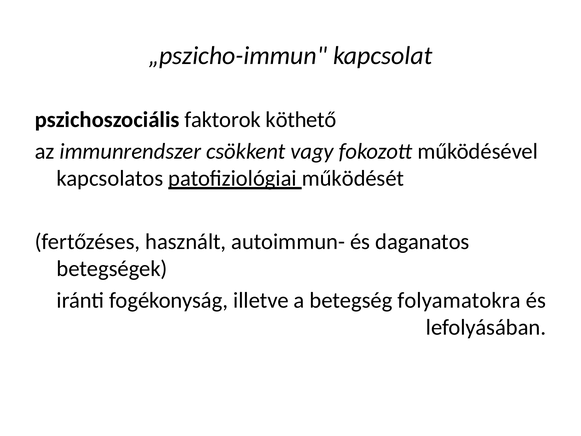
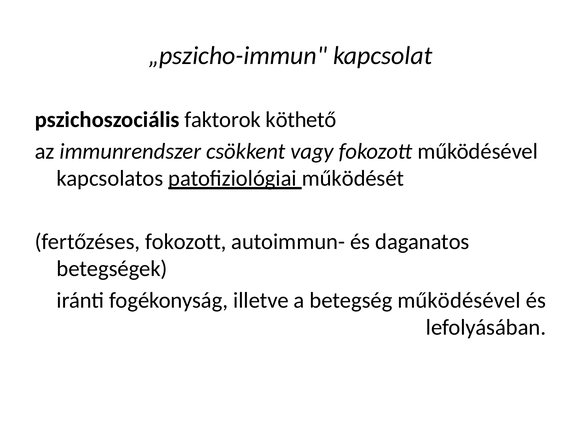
fertőzéses használt: használt -> fokozott
betegség folyamatokra: folyamatokra -> működésével
